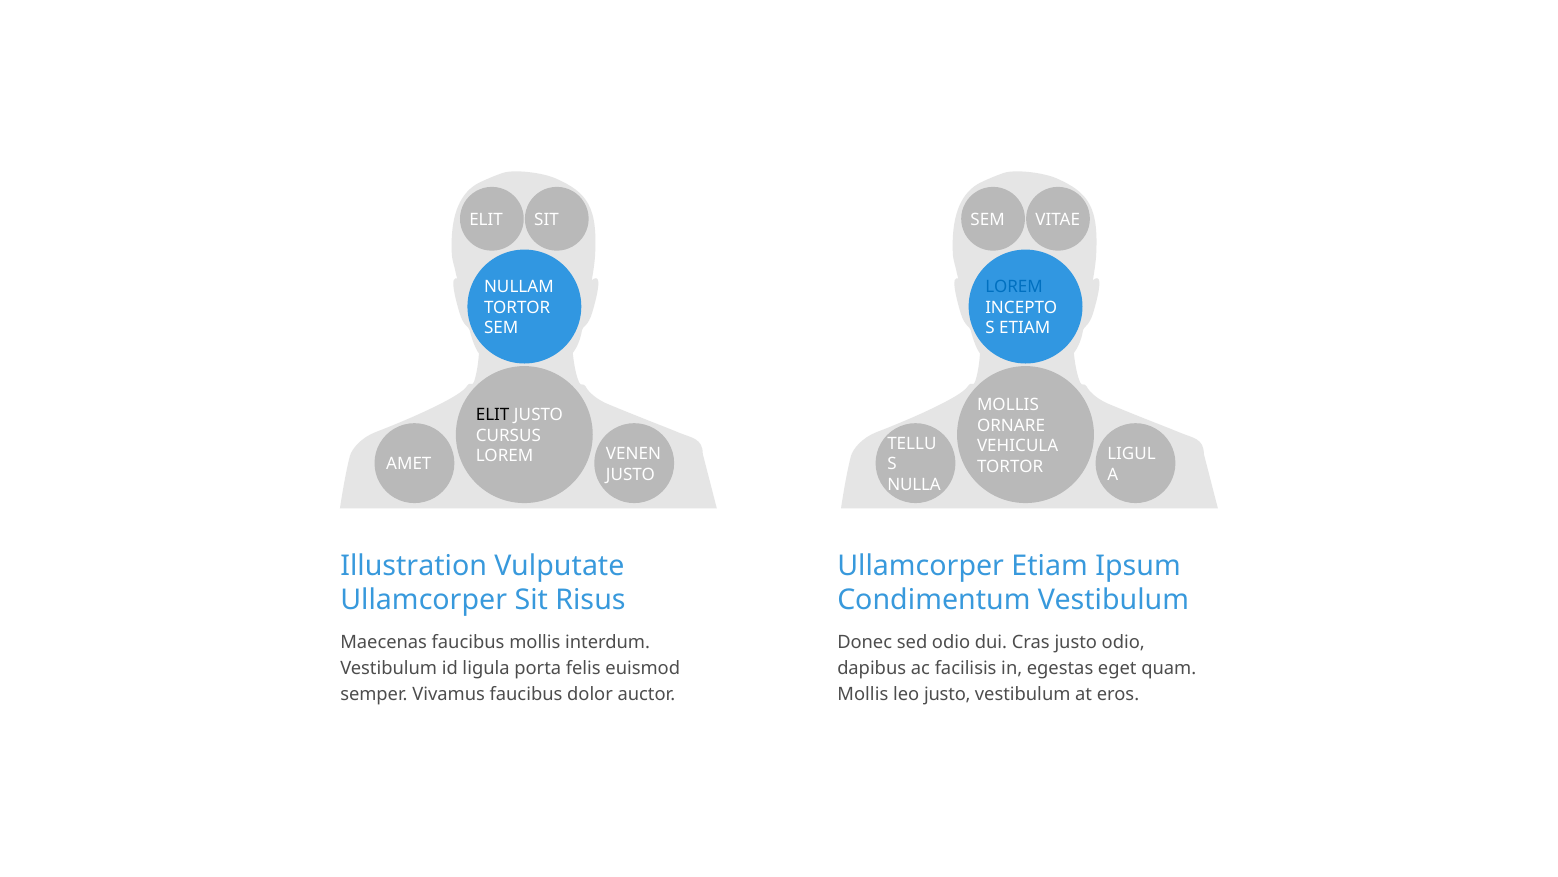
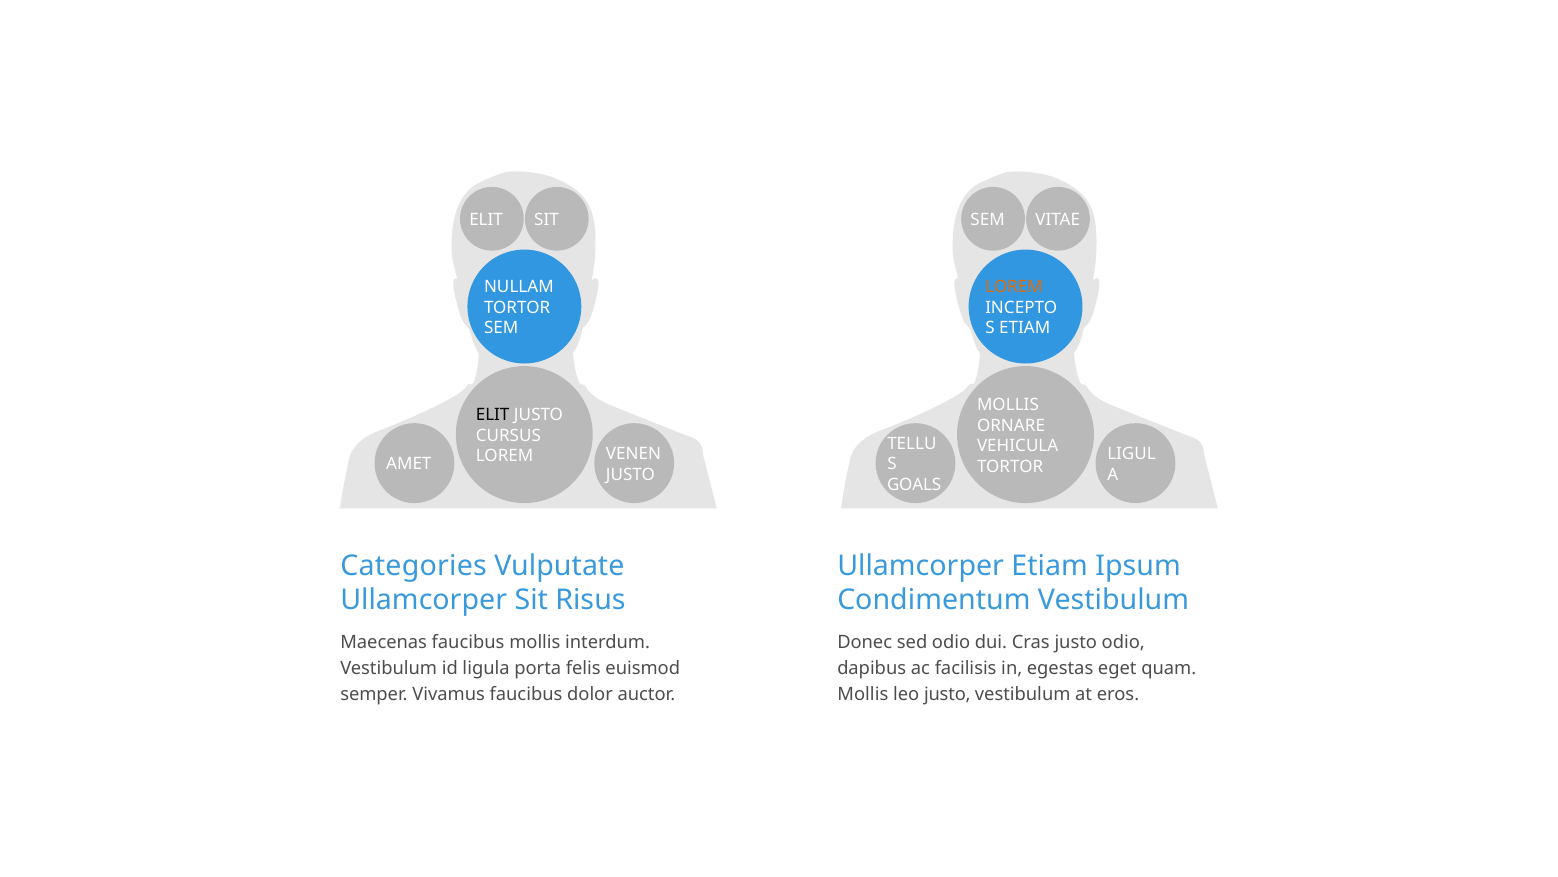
LOREM at (1014, 287) colour: blue -> orange
NULLA: NULLA -> GOALS
Illustration: Illustration -> Categories
